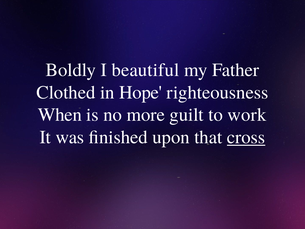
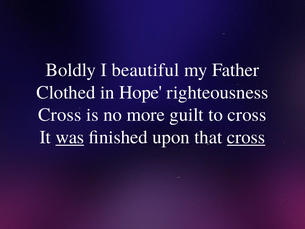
When at (60, 115): When -> Cross
to work: work -> cross
was underline: none -> present
